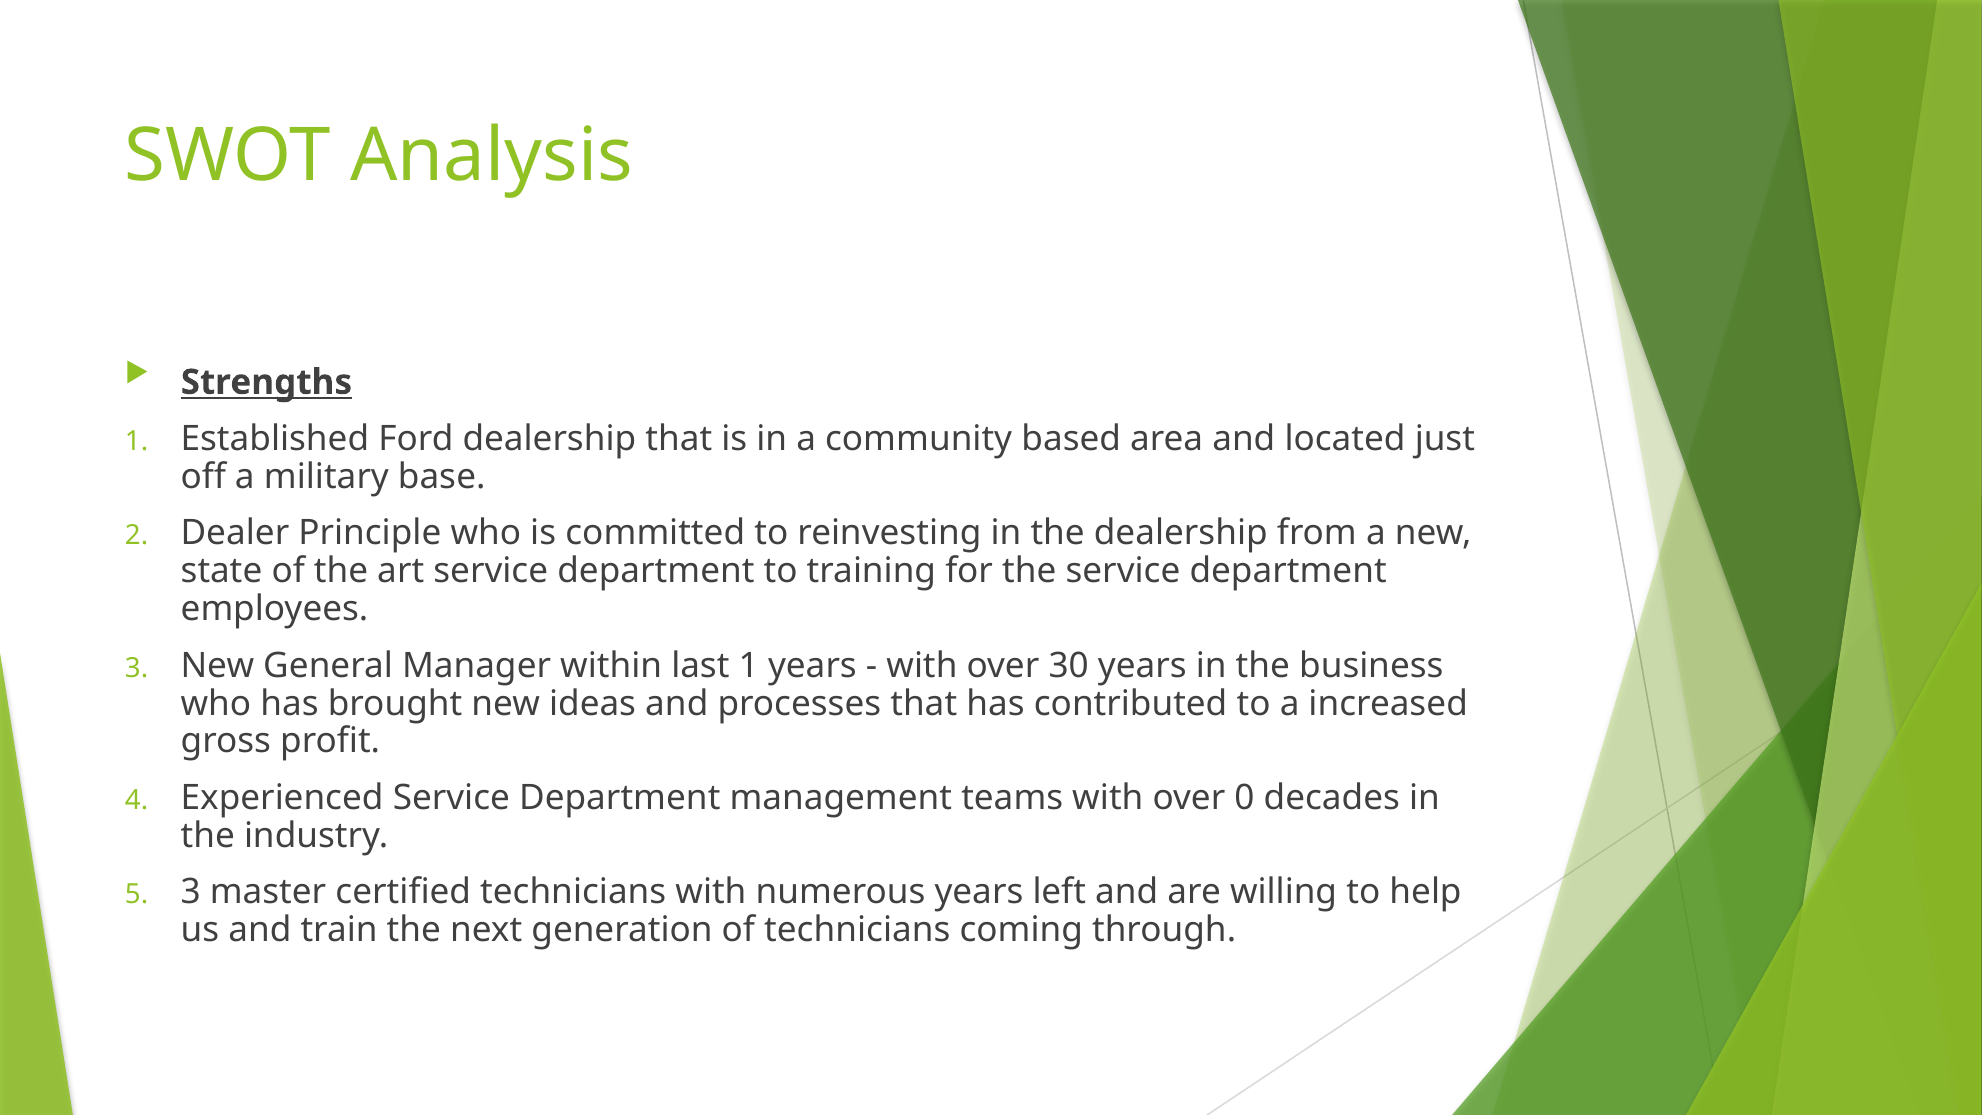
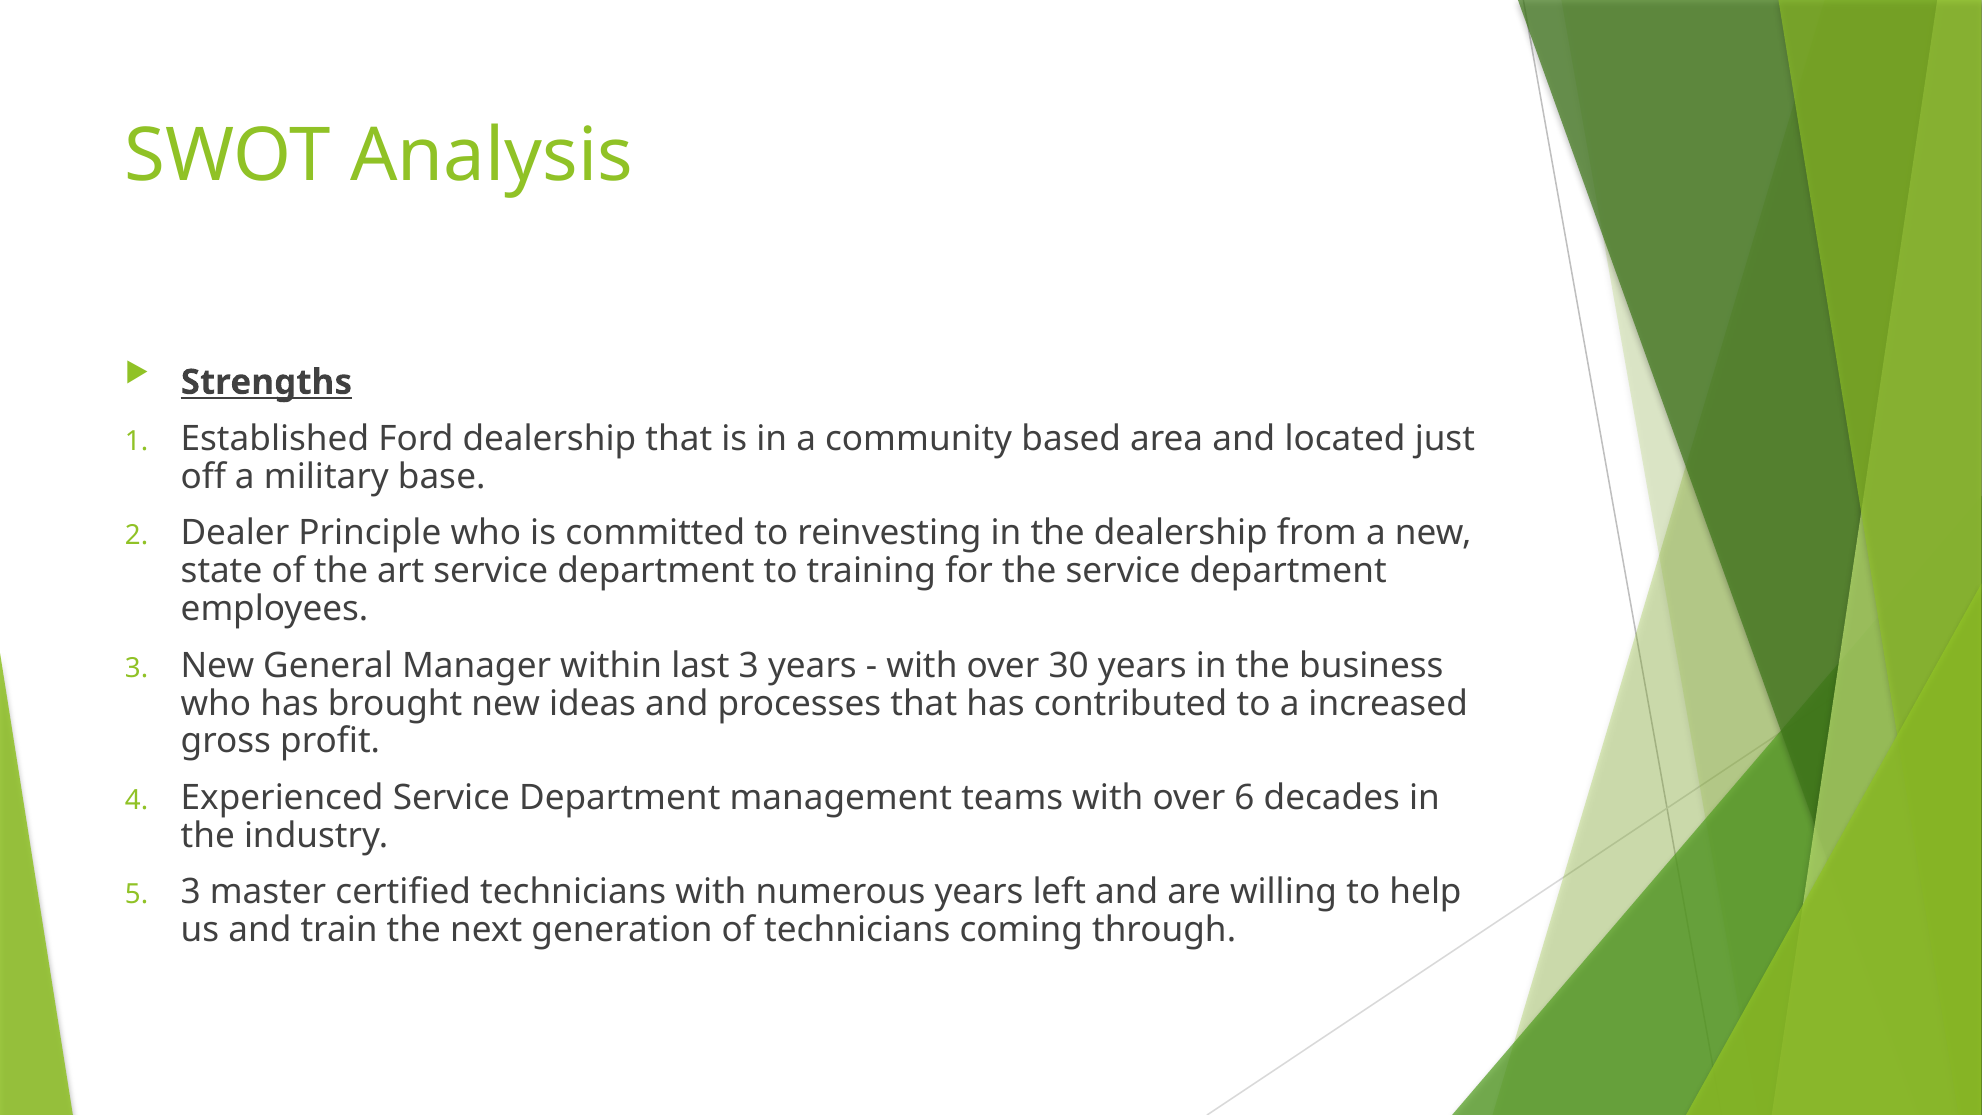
last 1: 1 -> 3
0: 0 -> 6
